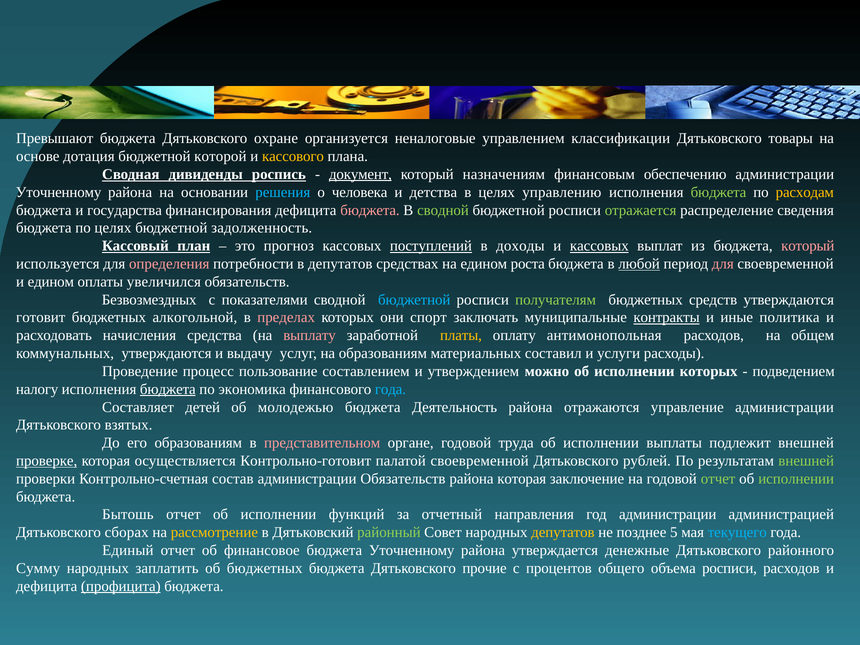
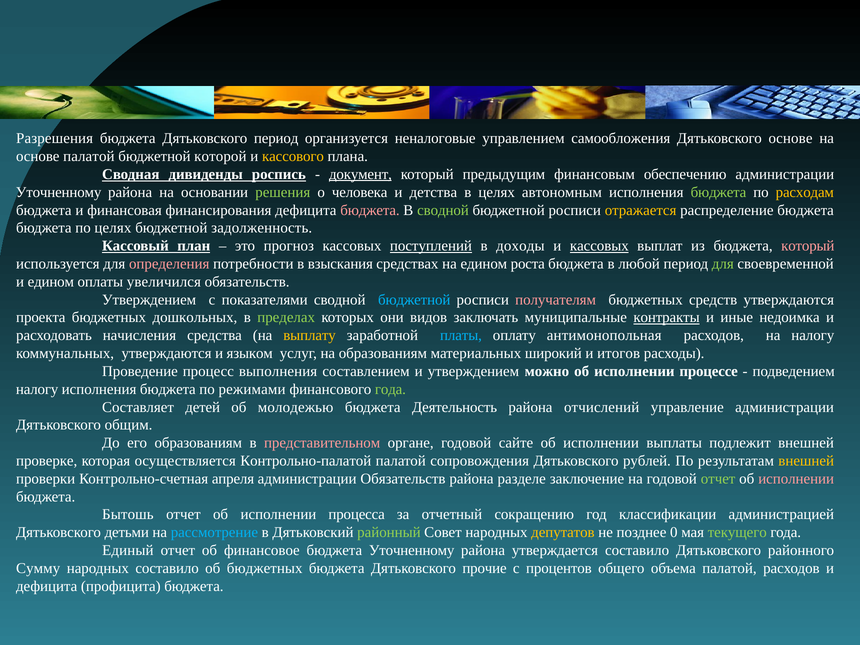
Превышают: Превышают -> Разрешения
Дятьковского охране: охране -> период
классификации: классификации -> самообложения
Дятьковского товары: товары -> основе
основе дотация: дотация -> палатой
назначениям: назначениям -> предыдущим
решения colour: light blue -> light green
управлению: управлению -> автономным
государства: государства -> финансовая
отражается colour: light green -> yellow
распределение сведения: сведения -> бюджета
в депутатов: депутатов -> взыскания
любой underline: present -> none
для at (723, 264) colour: pink -> light green
Безвозмездных at (149, 300): Безвозмездных -> Утверждением
получателям colour: light green -> pink
готовит: готовит -> проекта
алкогольной: алкогольной -> дошкольных
пределах colour: pink -> light green
спорт: спорт -> видов
политика: политика -> недоимка
выплату colour: pink -> yellow
платы colour: yellow -> light blue
на общем: общем -> налогу
выдачу: выдачу -> языком
составил: составил -> широкий
услуги: услуги -> итогов
пользование: пользование -> выполнения
исполнении которых: которых -> процессе
бюджета at (168, 389) underline: present -> none
экономика: экономика -> режимами
года at (390, 389) colour: light blue -> light green
отражаются: отражаются -> отчислений
взятых: взятых -> общим
труда: труда -> сайте
проверке underline: present -> none
Контрольно-готовит: Контрольно-готовит -> Контрольно-палатой
палатой своевременной: своевременной -> сопровождения
внешней at (806, 461) colour: light green -> yellow
состав: состав -> апреля
района которая: которая -> разделе
исполнении at (796, 479) colour: light green -> pink
функций: функций -> процесса
направления: направления -> сокращению
год администрации: администрации -> классификации
сборах: сборах -> детьми
рассмотрение colour: yellow -> light blue
5: 5 -> 0
текущего colour: light blue -> light green
утверждается денежные: денежные -> составило
народных заплатить: заплатить -> составило
объема росписи: росписи -> палатой
профицита underline: present -> none
